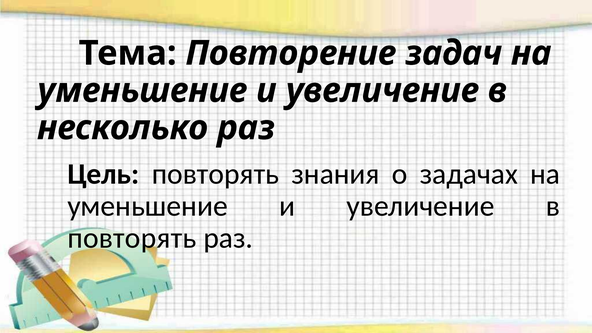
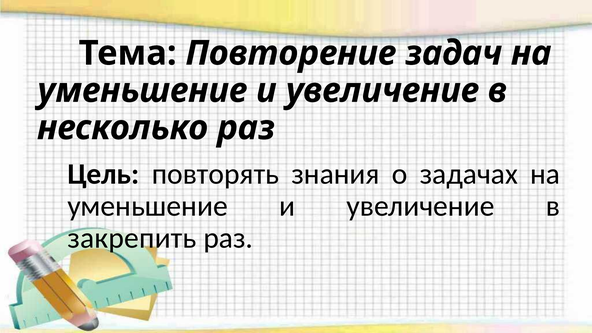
повторять at (132, 238): повторять -> закрепить
